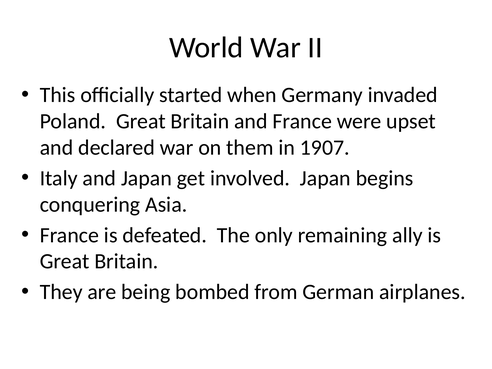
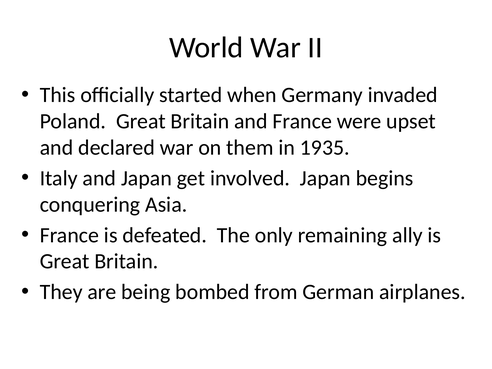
1907: 1907 -> 1935
